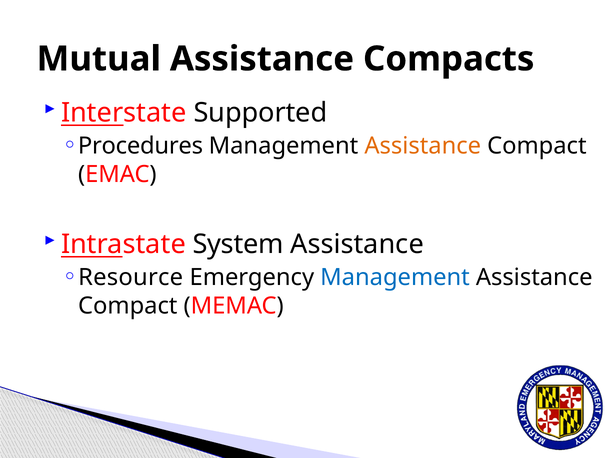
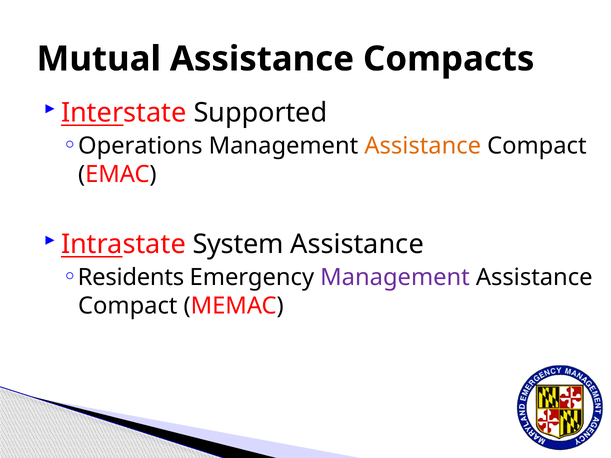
Procedures: Procedures -> Operations
Resource: Resource -> Residents
Management at (395, 278) colour: blue -> purple
